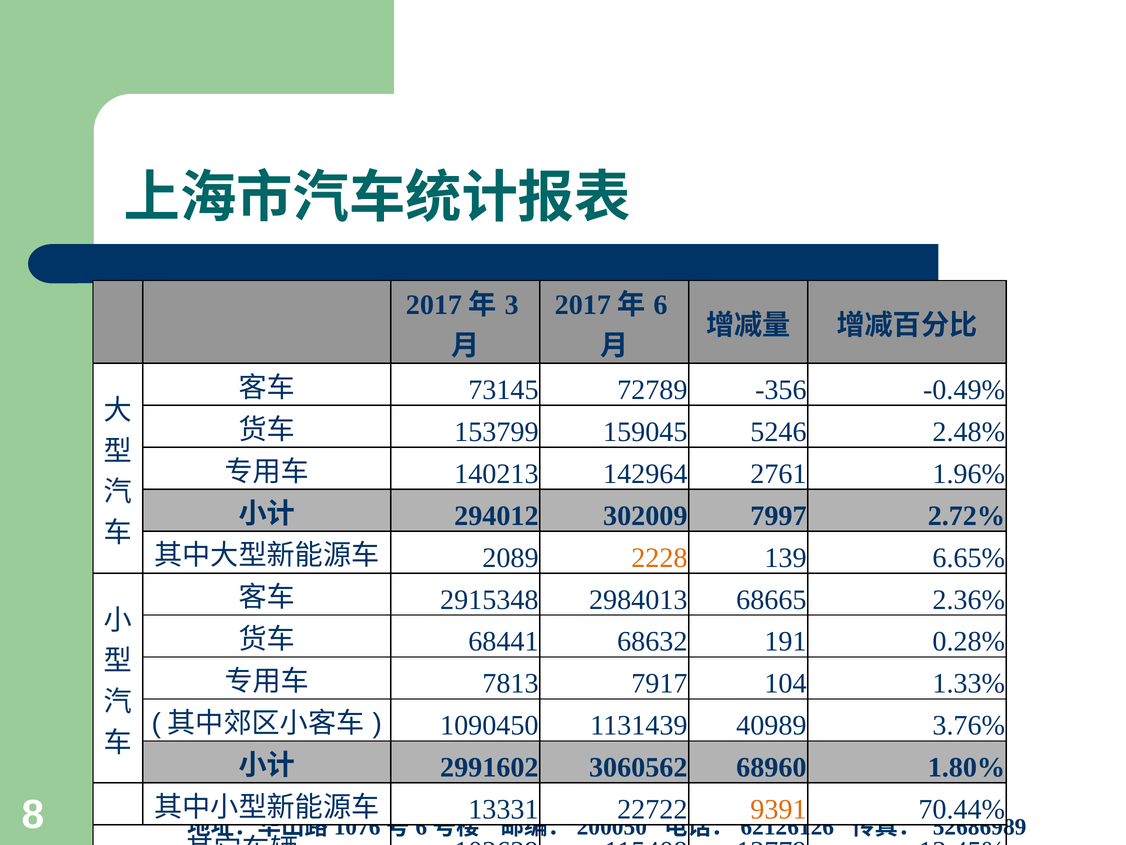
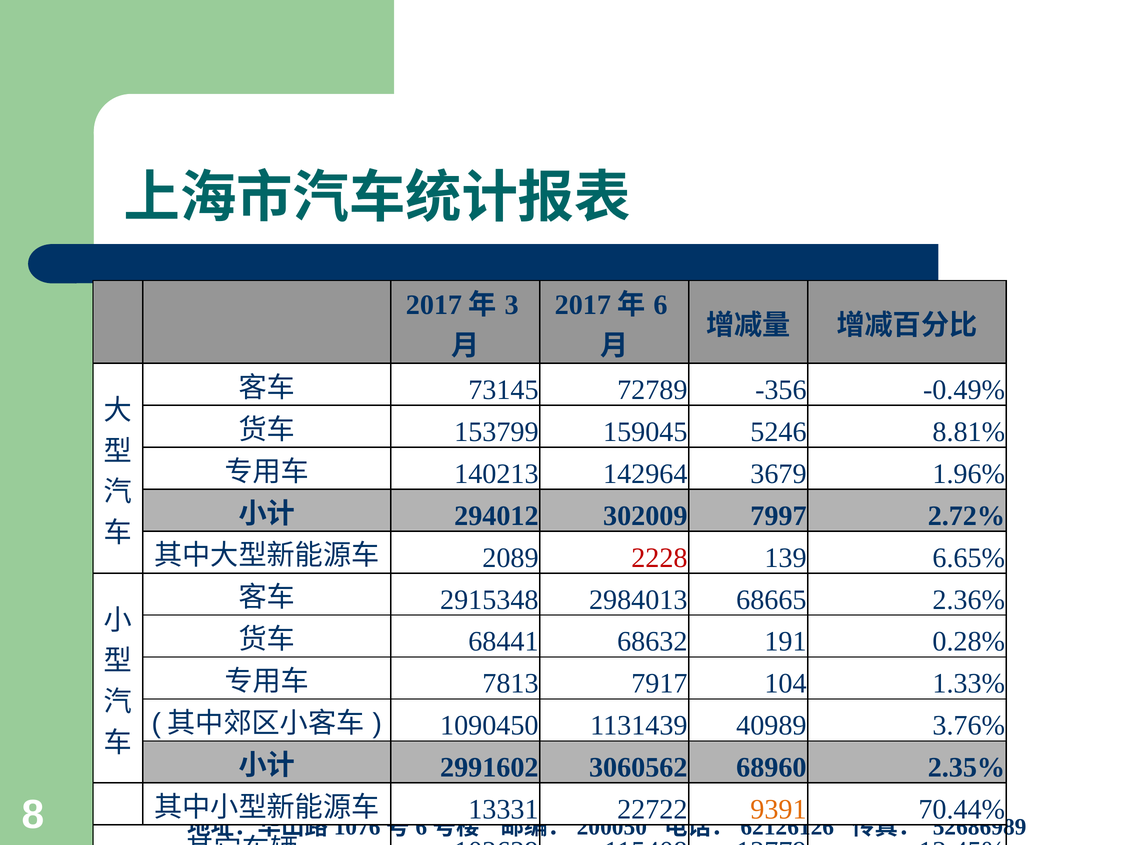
2.48%: 2.48% -> 8.81%
2761: 2761 -> 3679
2228 colour: orange -> red
1.80%: 1.80% -> 2.35%
